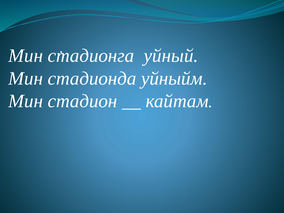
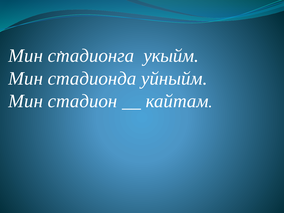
уйный: уйный -> укыйм
